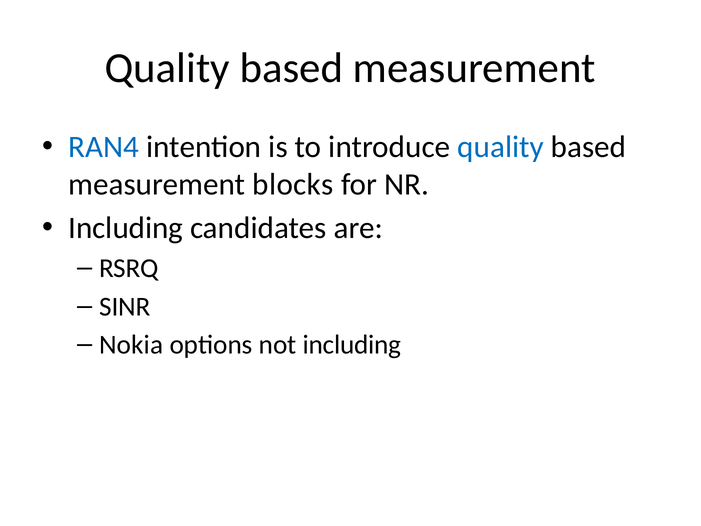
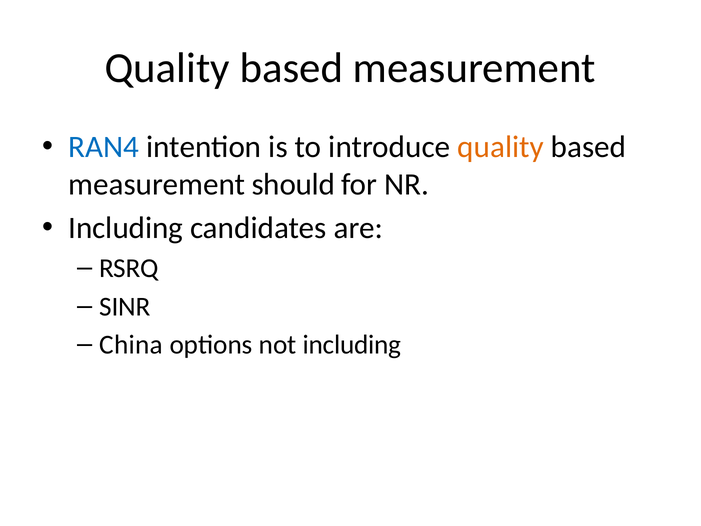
quality at (501, 147) colour: blue -> orange
blocks: blocks -> should
Nokia: Nokia -> China
